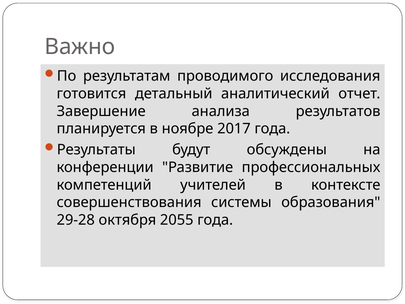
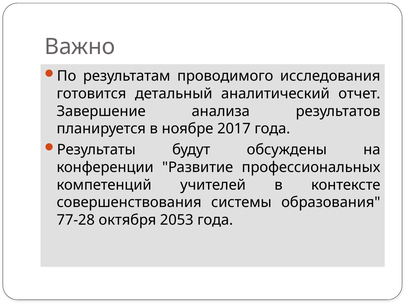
29-28: 29-28 -> 77-28
2055: 2055 -> 2053
